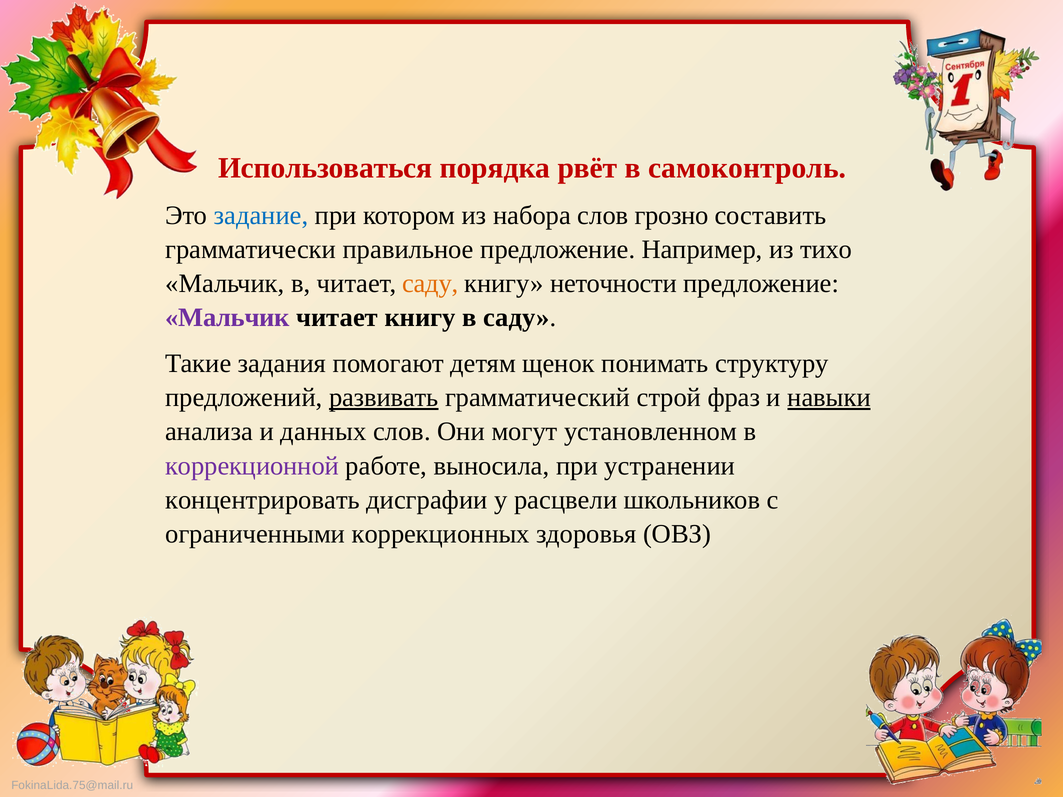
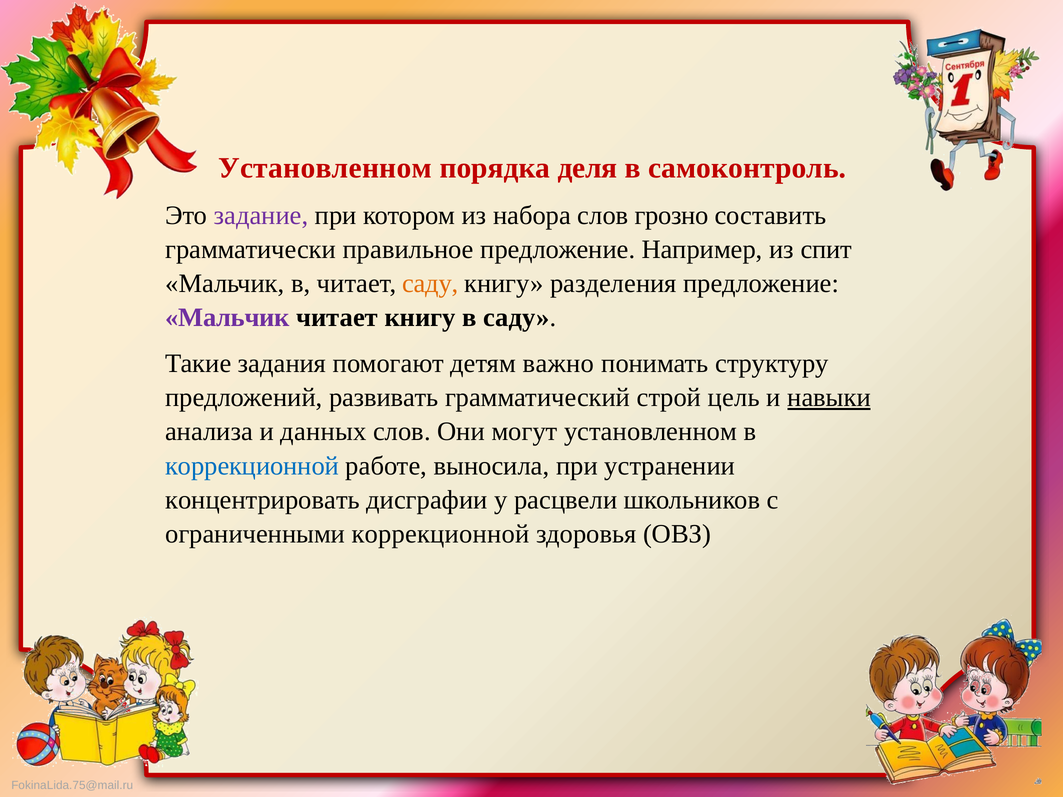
Использоваться at (325, 168): Использоваться -> Установленном
рвёт: рвёт -> деля
задание colour: blue -> purple
тихо: тихо -> спит
неточности: неточности -> разделения
щенок: щенок -> важно
развивать underline: present -> none
фраз: фраз -> цель
коррекционной at (252, 466) colour: purple -> blue
ограниченными коррекционных: коррекционных -> коррекционной
